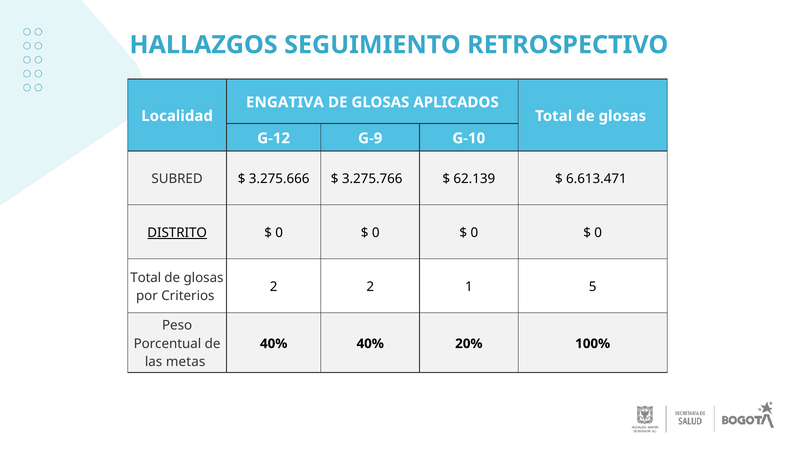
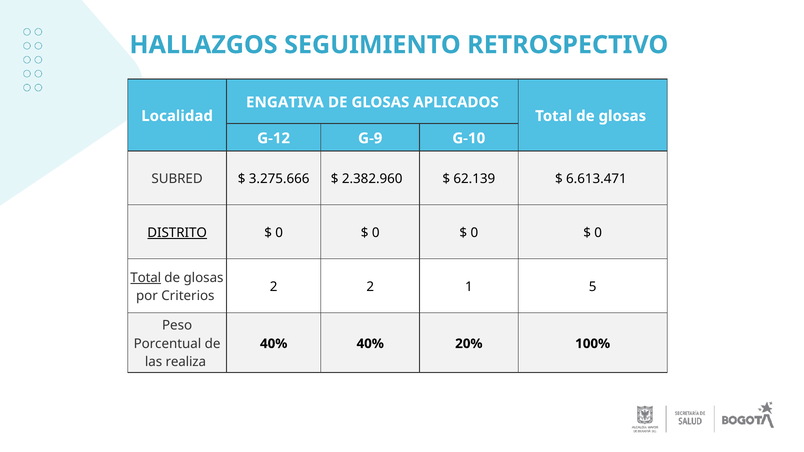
3.275.766: 3.275.766 -> 2.382.960
Total at (146, 278) underline: none -> present
metas: metas -> realiza
